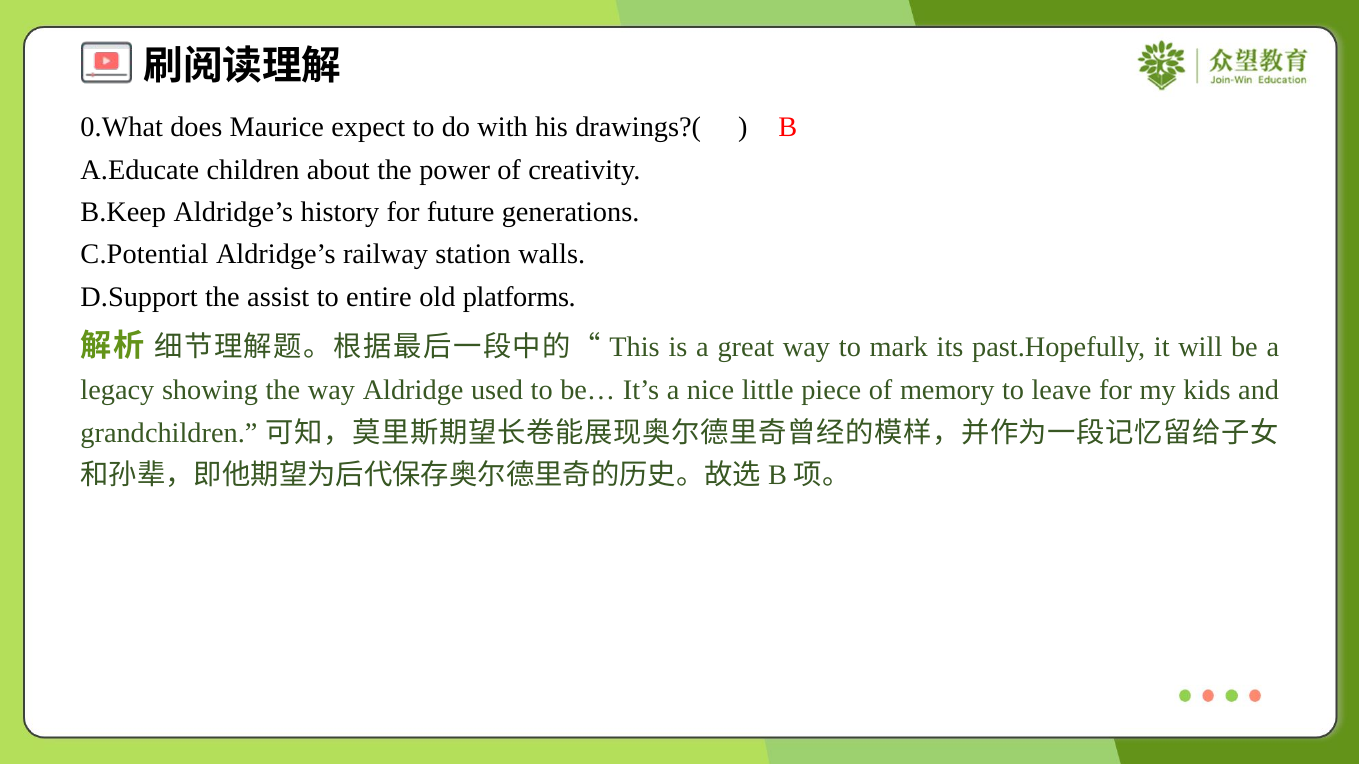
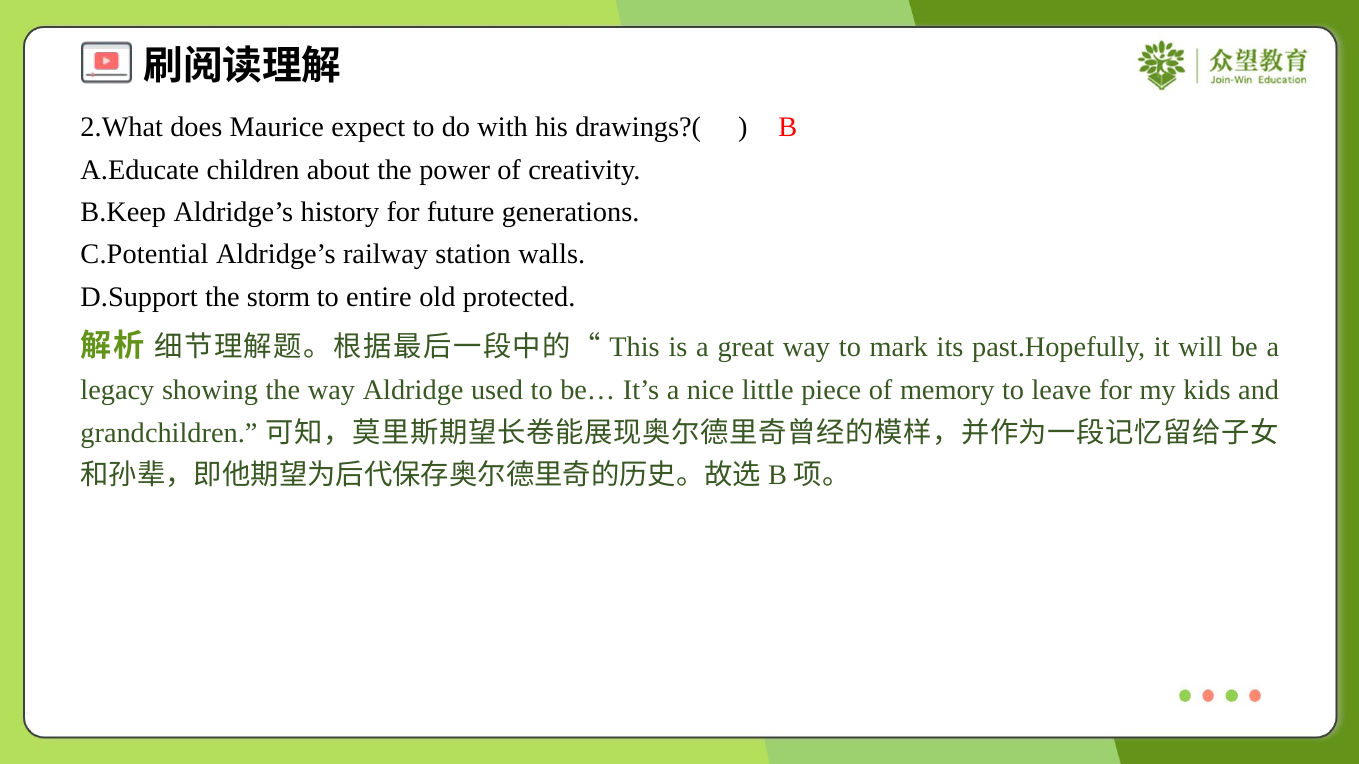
0.What: 0.What -> 2.What
assist: assist -> storm
platforms: platforms -> protected
